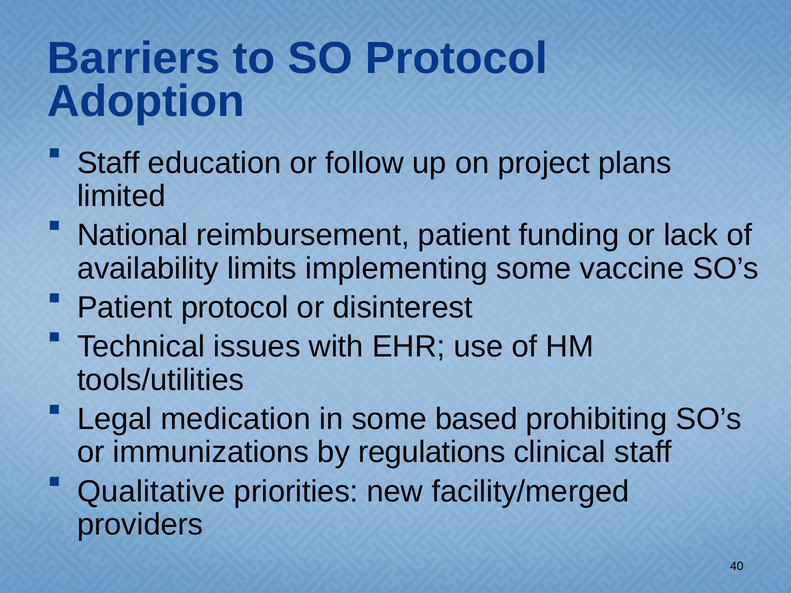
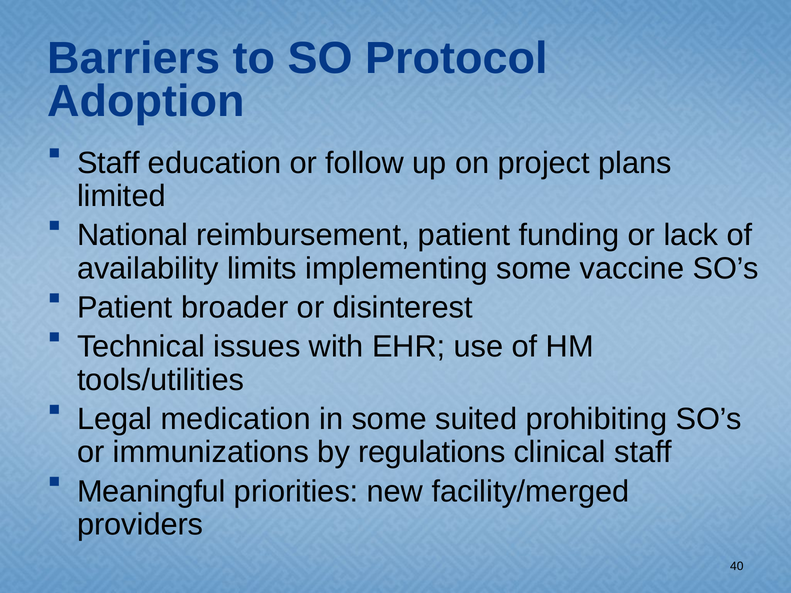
Patient protocol: protocol -> broader
based: based -> suited
Qualitative: Qualitative -> Meaningful
